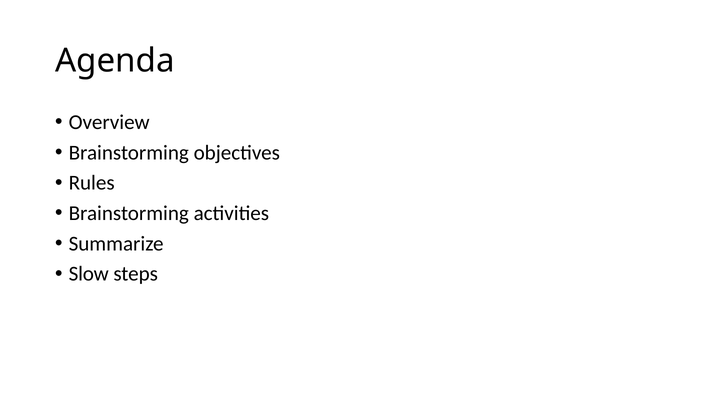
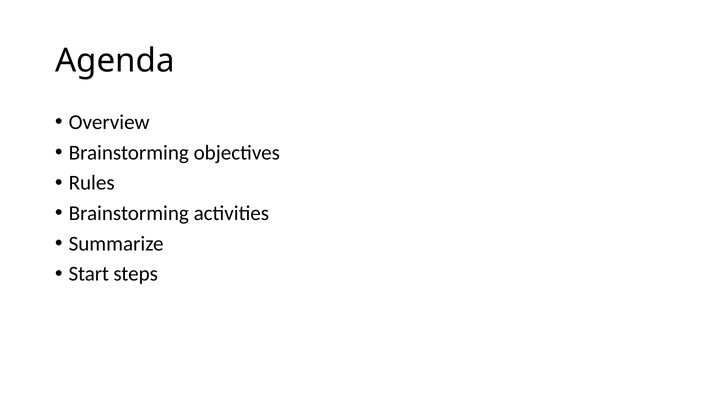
Slow: Slow -> Start
